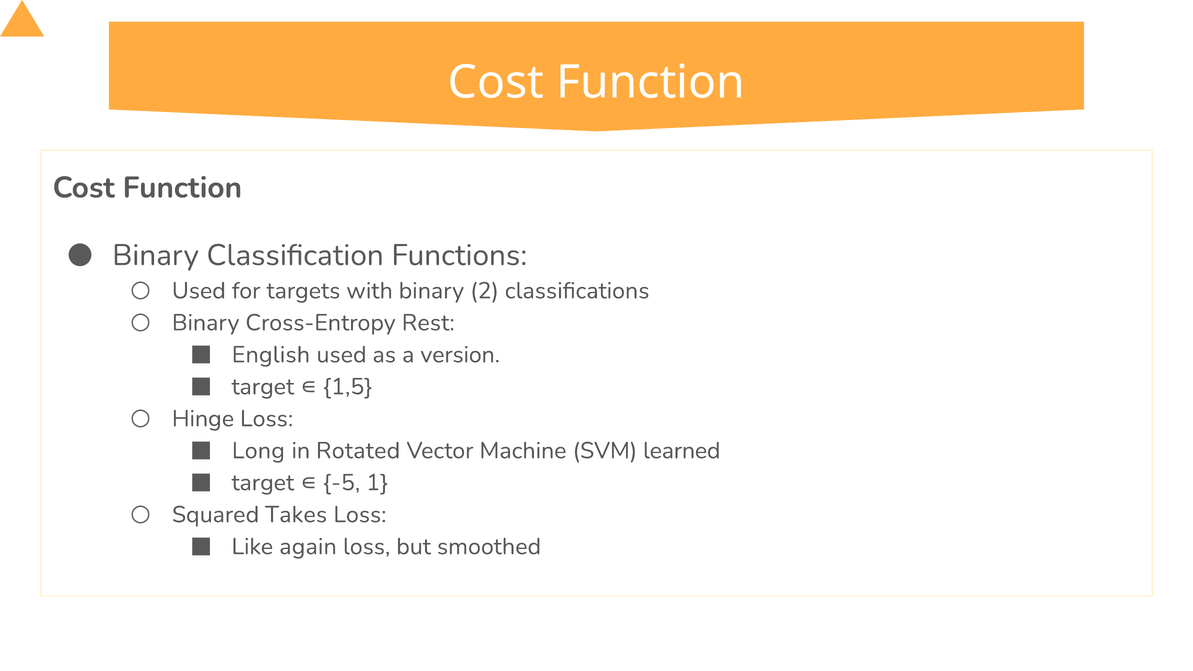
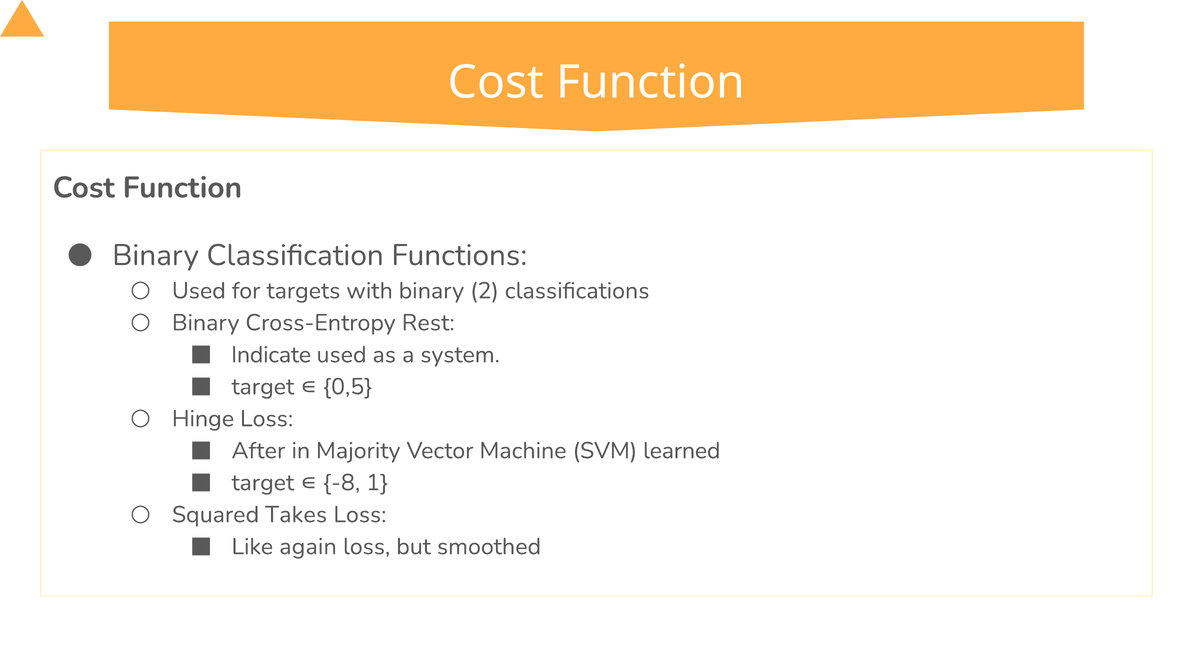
English: English -> Indicate
version: version -> system
1,5: 1,5 -> 0,5
Long: Long -> After
Rotated: Rotated -> Majority
-5: -5 -> -8
